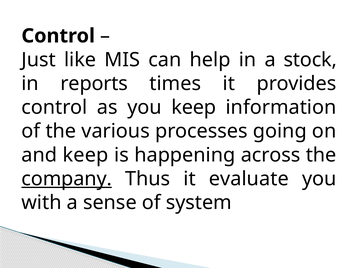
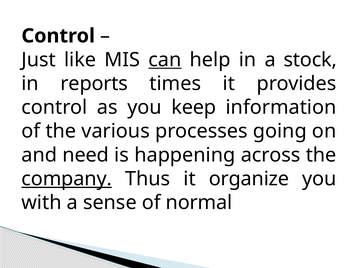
can underline: none -> present
and keep: keep -> need
evaluate: evaluate -> organize
system: system -> normal
